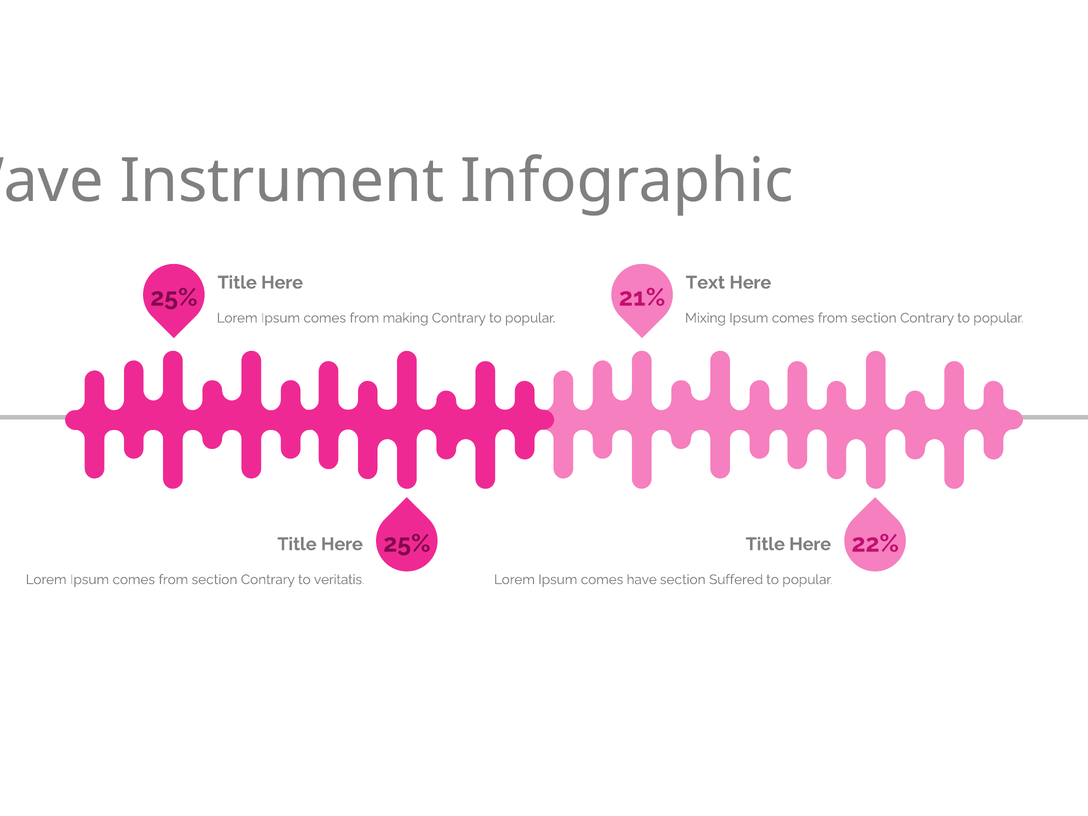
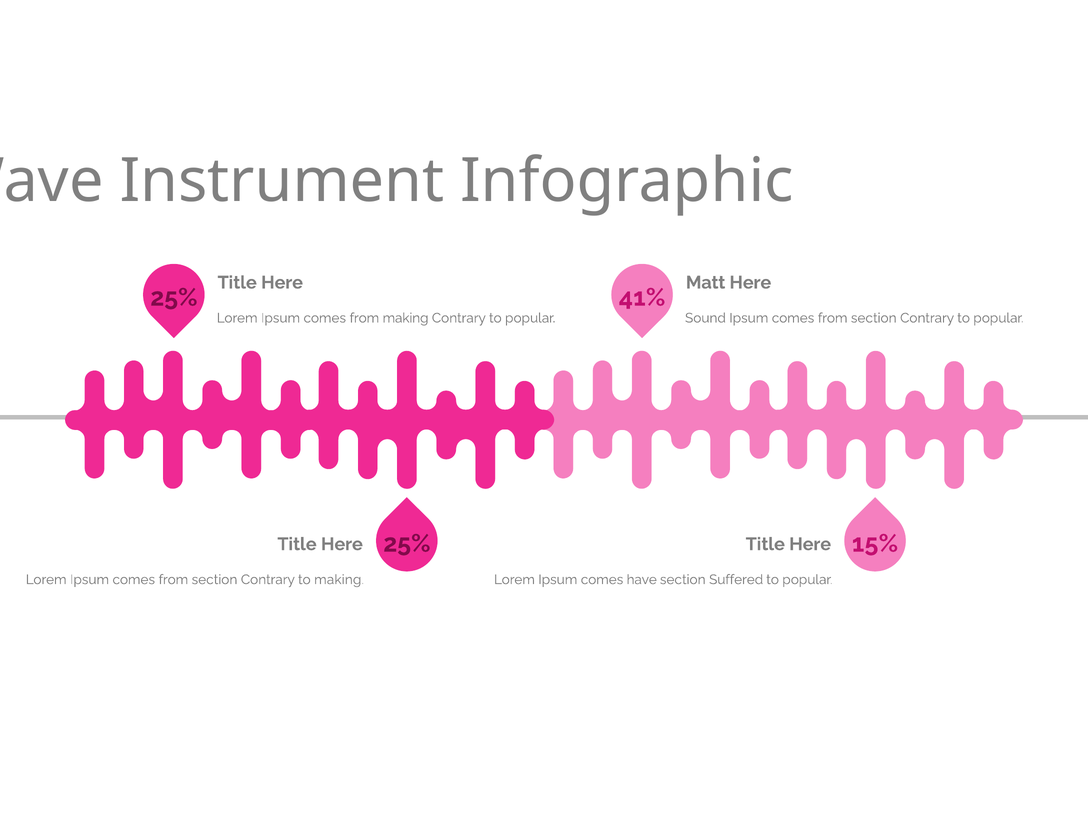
Text: Text -> Matt
21%: 21% -> 41%
Mixing: Mixing -> Sound
22%: 22% -> 15%
to veritatis: veritatis -> making
